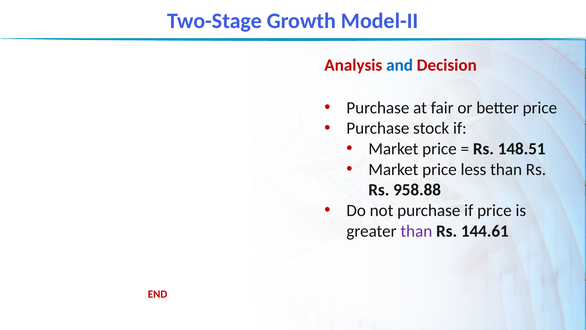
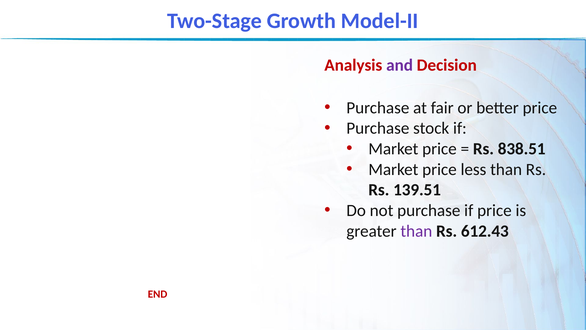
and colour: blue -> purple
148.51: 148.51 -> 838.51
958.88: 958.88 -> 139.51
144.61: 144.61 -> 612.43
